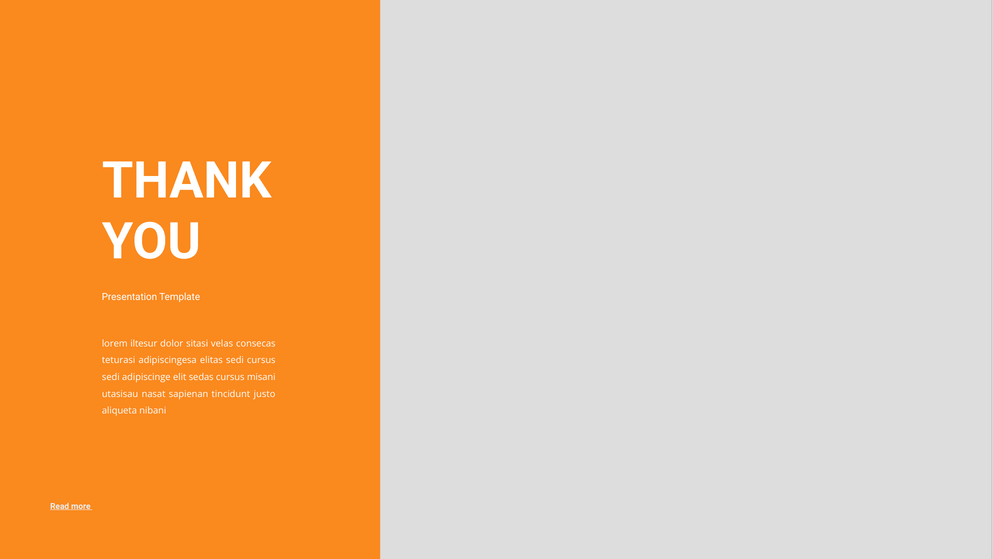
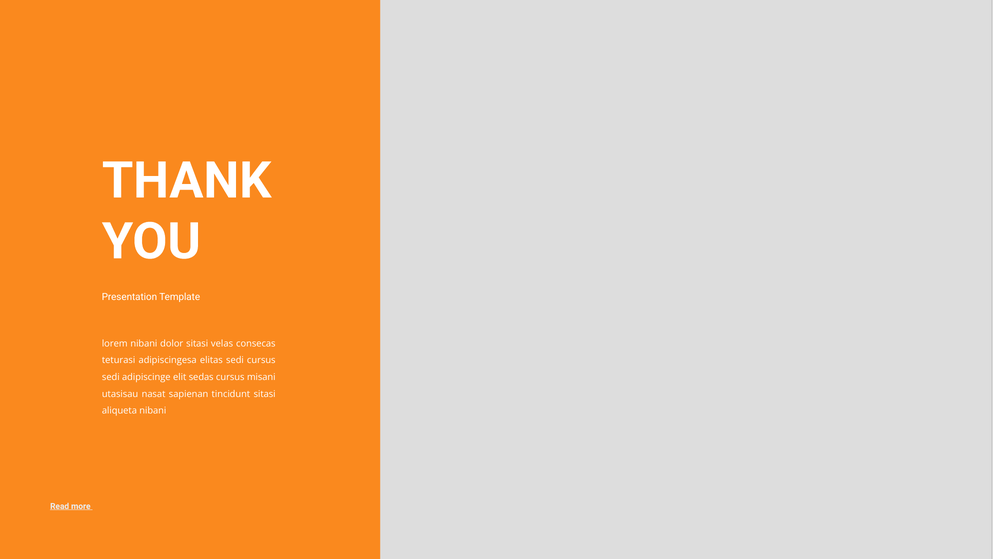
lorem iltesur: iltesur -> nibani
tincidunt justo: justo -> sitasi
